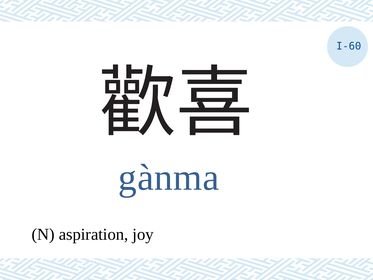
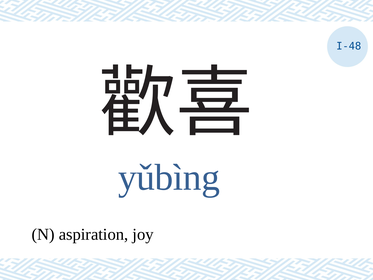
I-60: I-60 -> I-48
gànma: gànma -> yǔbìng
